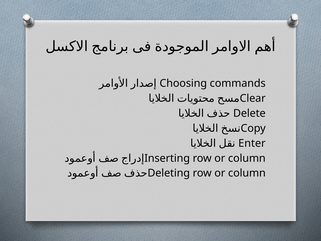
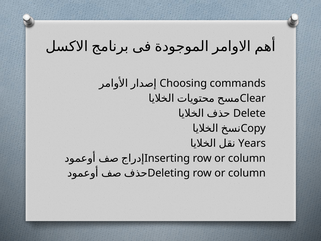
Enter: Enter -> Years
